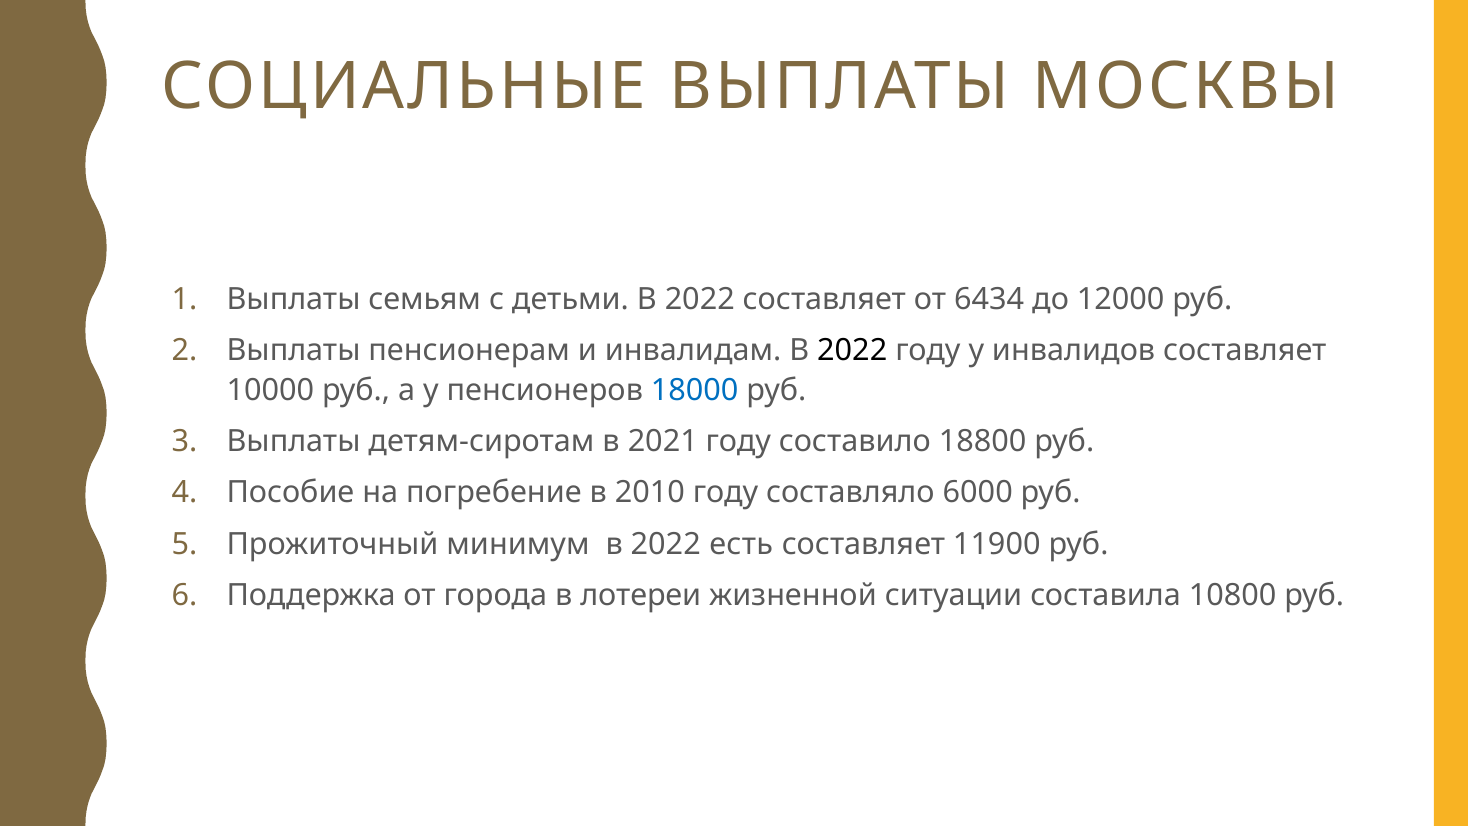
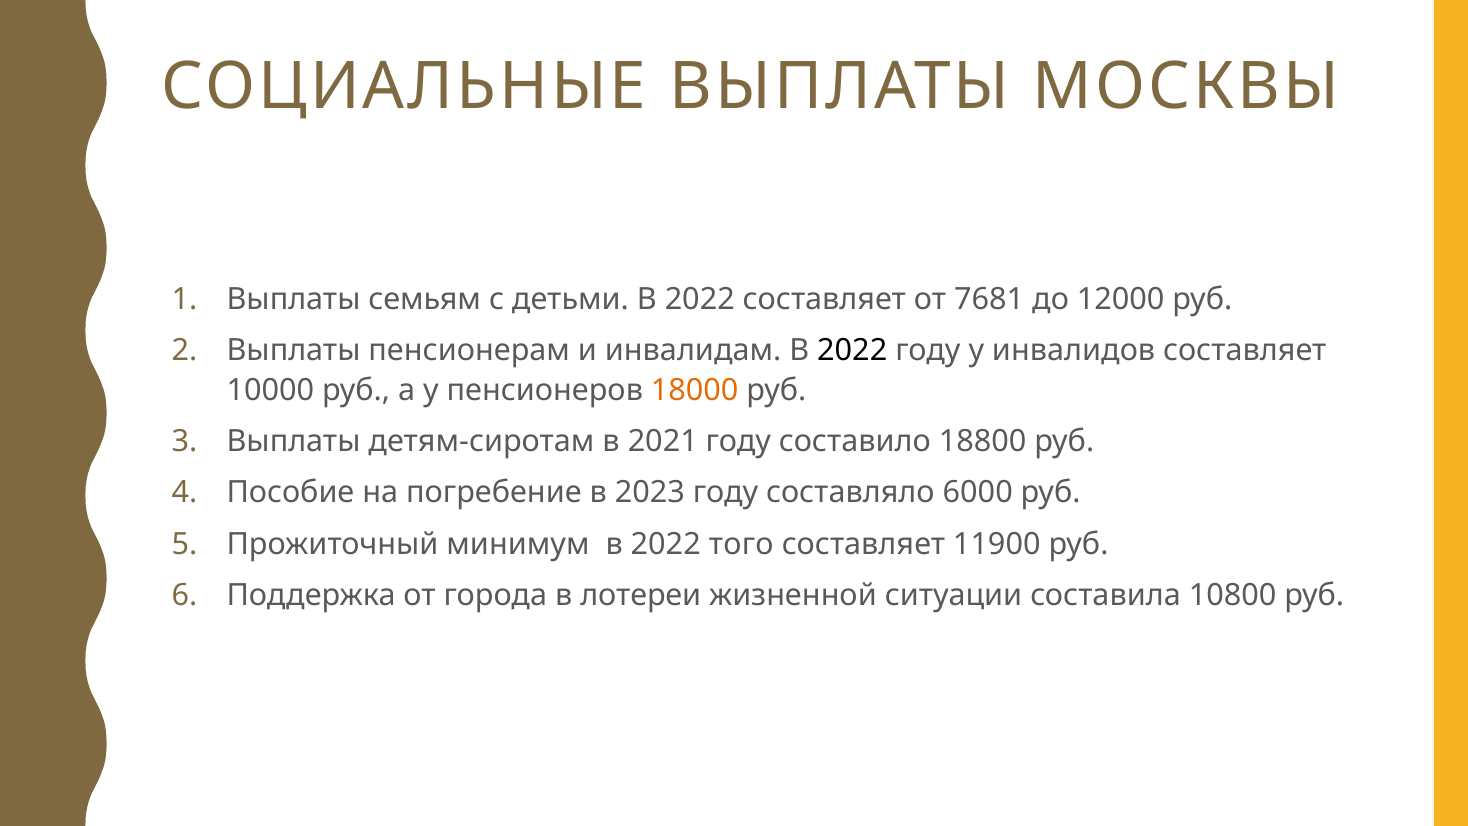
6434: 6434 -> 7681
18000 colour: blue -> orange
2010: 2010 -> 2023
есть: есть -> того
